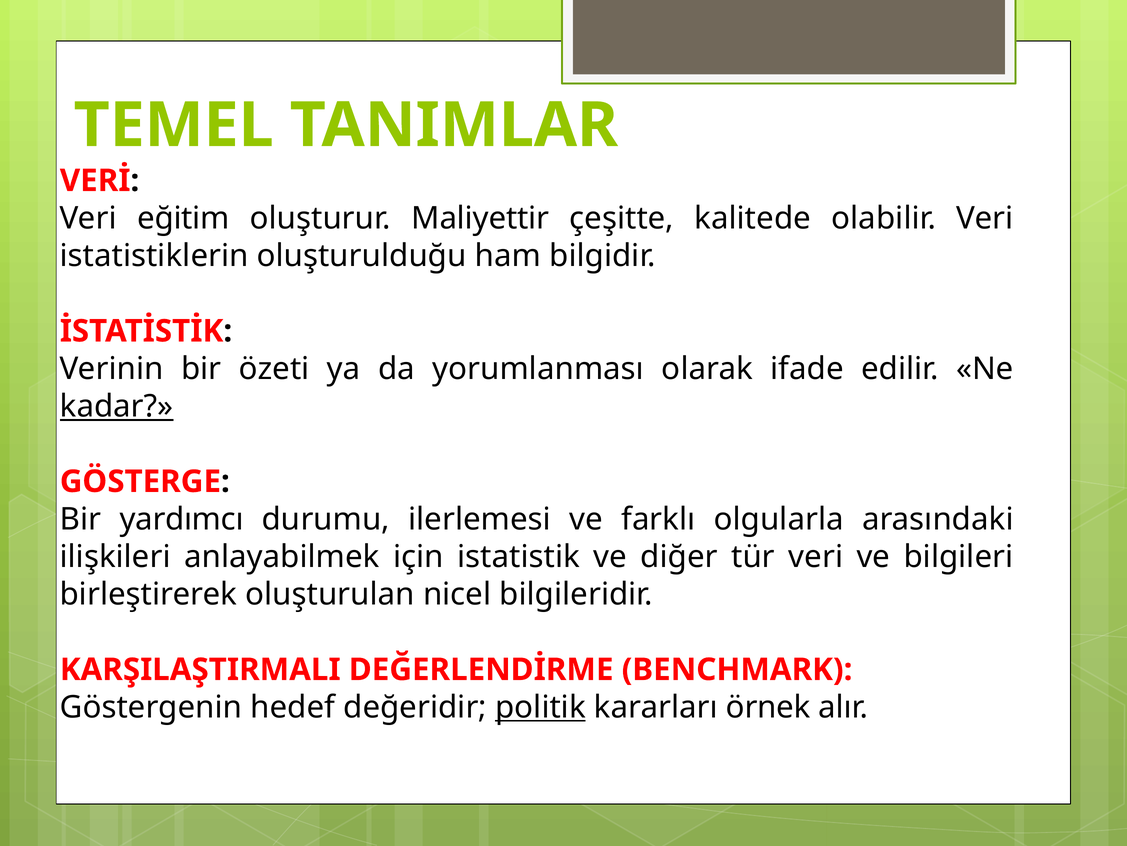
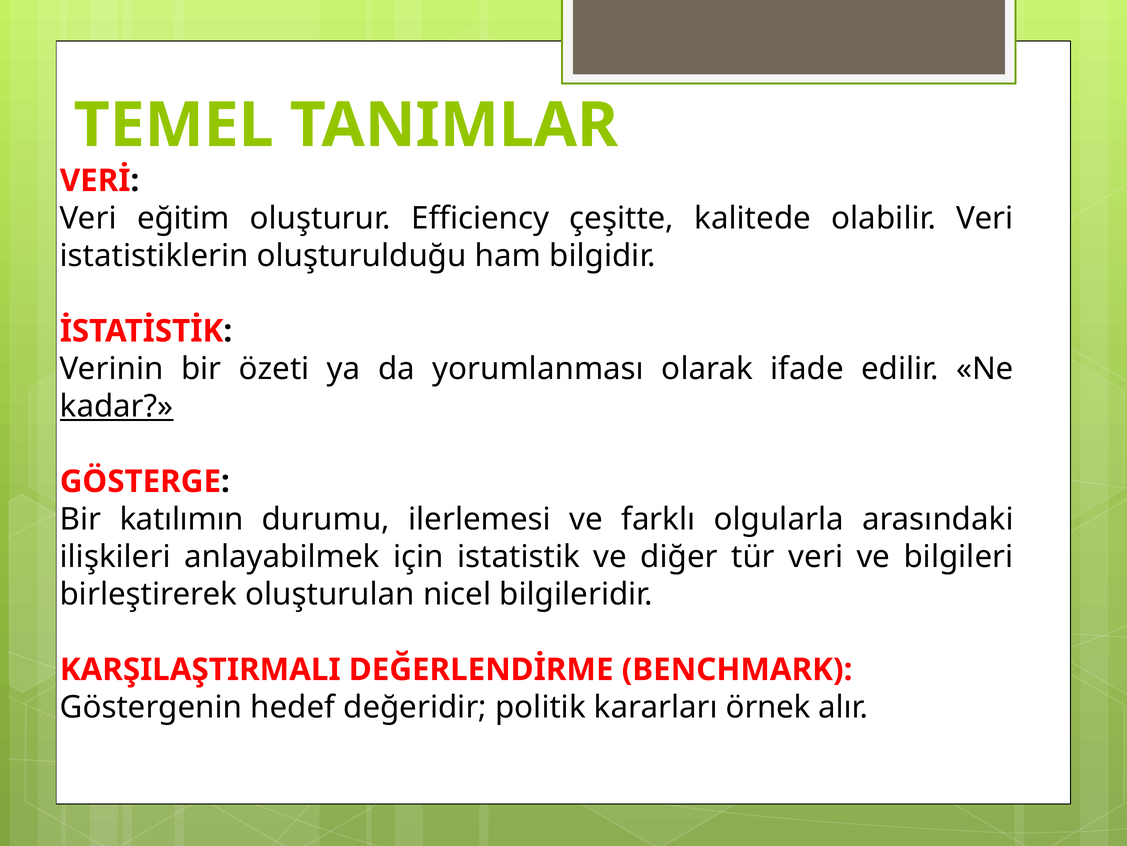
Maliyettir: Maliyettir -> Efficiency
yardımcı: yardımcı -> katılımın
politik underline: present -> none
